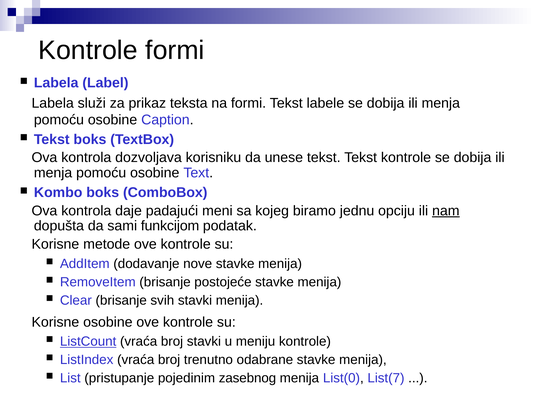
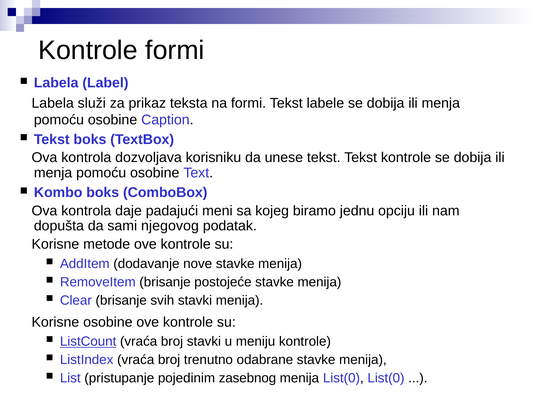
nam underline: present -> none
funkcijom: funkcijom -> njegovog
List(0 List(7: List(7 -> List(0
